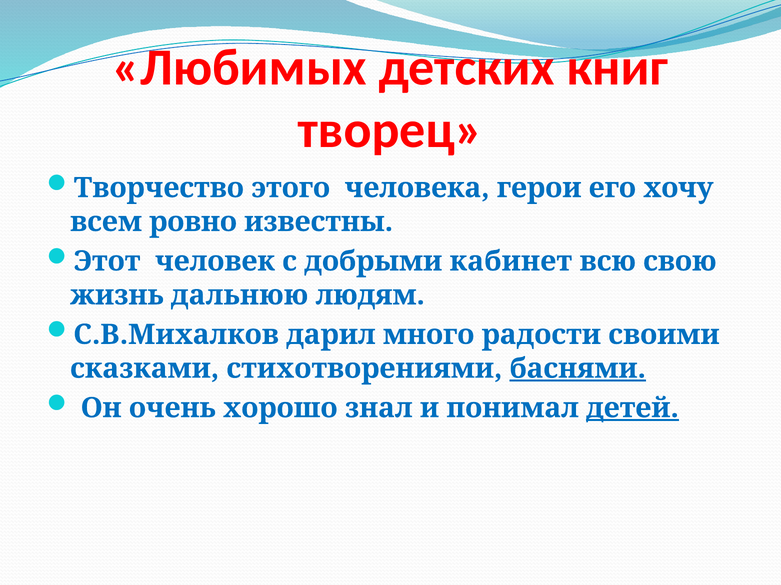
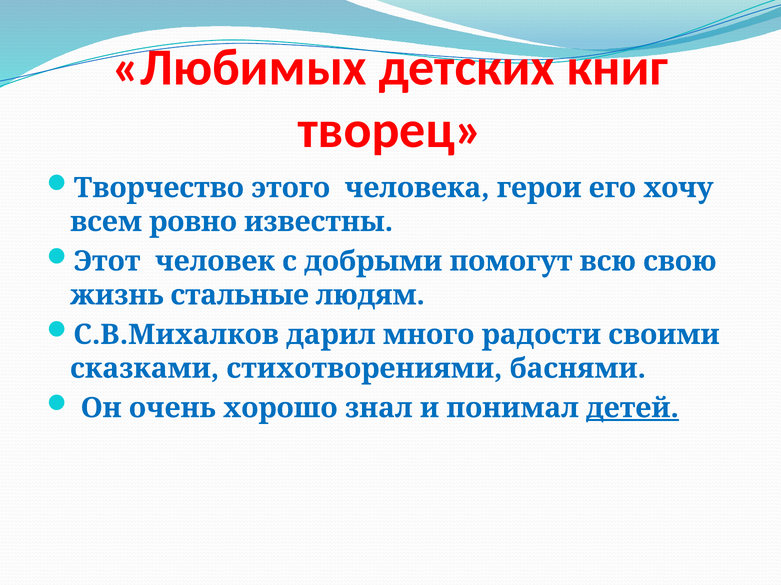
кабинет: кабинет -> помогут
дальнюю: дальнюю -> стальные
баснями underline: present -> none
